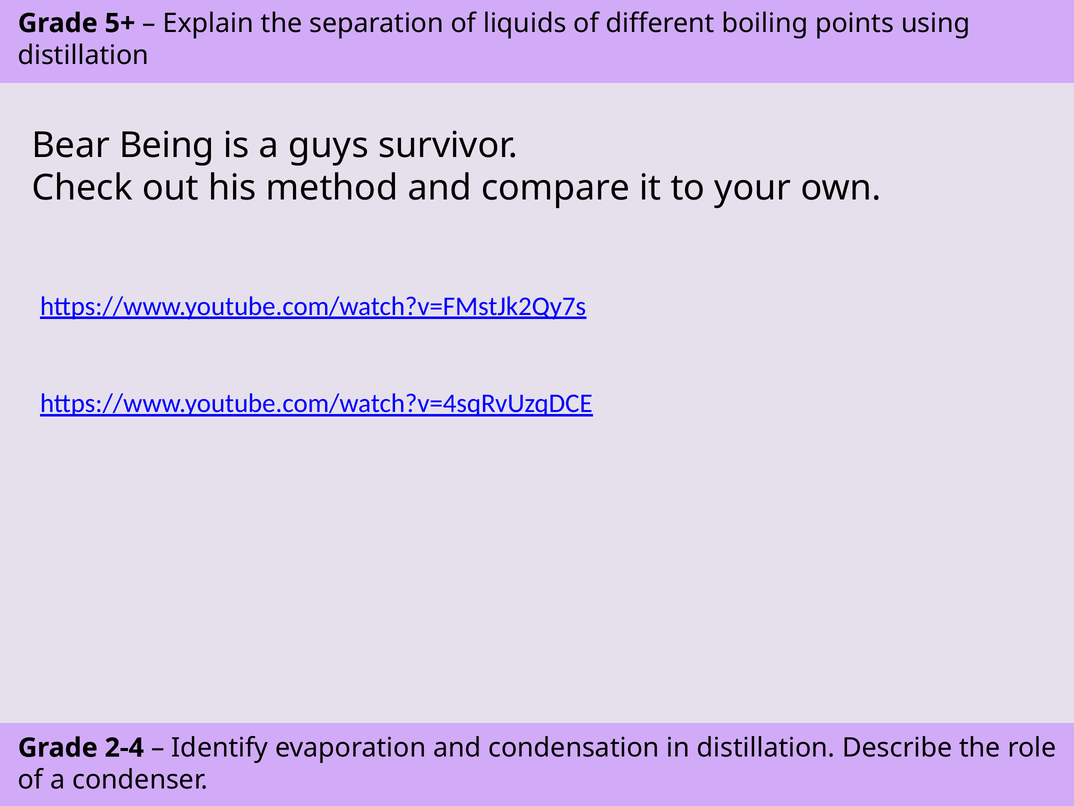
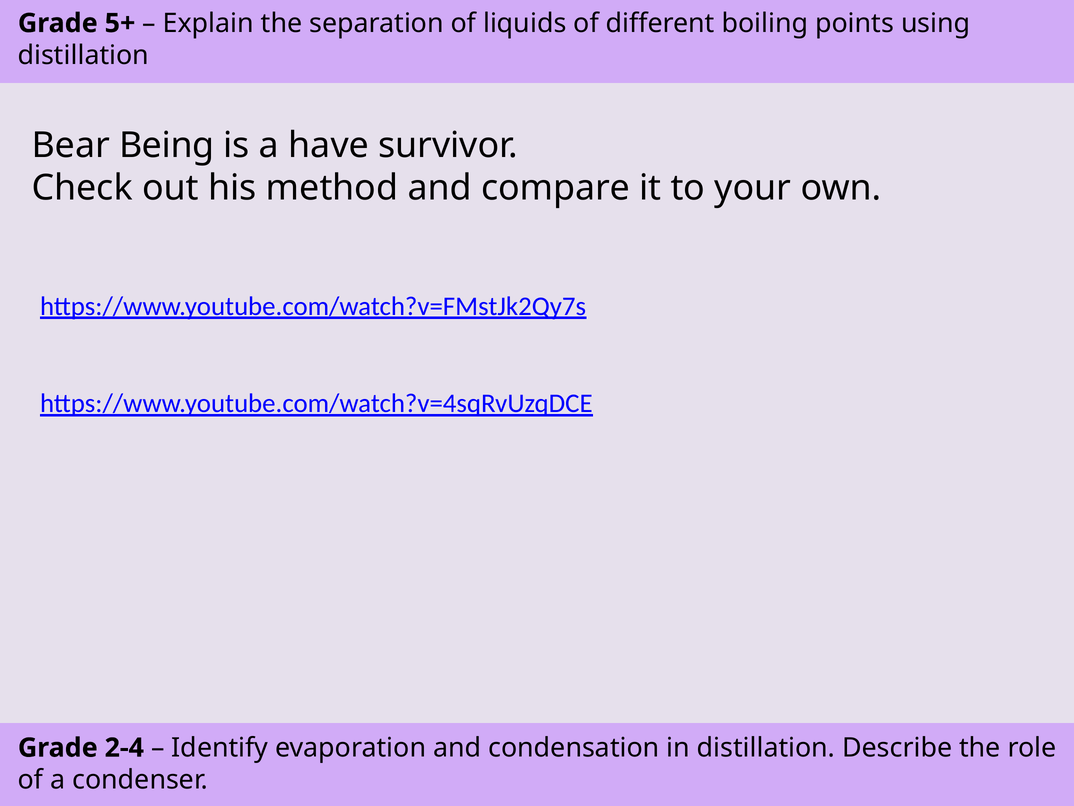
guys: guys -> have
